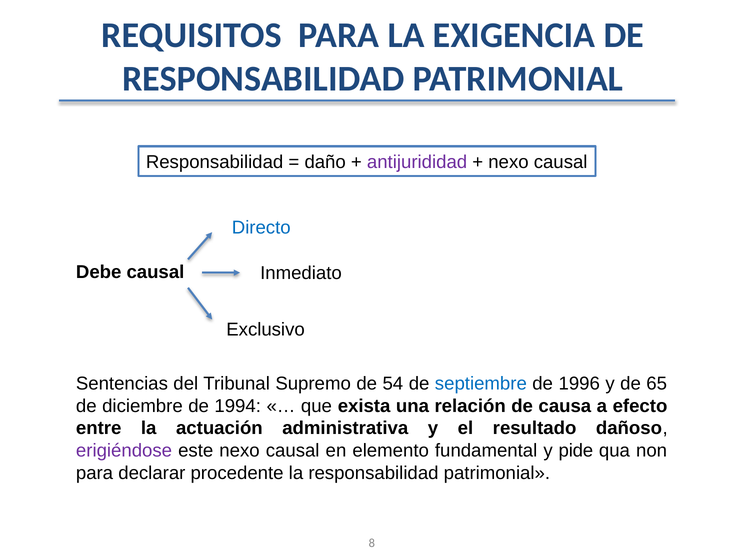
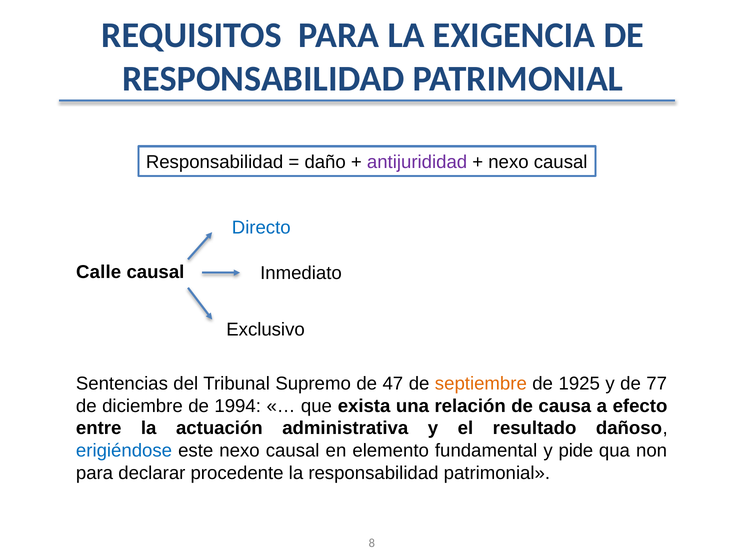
Debe: Debe -> Calle
54: 54 -> 47
septiembre colour: blue -> orange
1996: 1996 -> 1925
65: 65 -> 77
erigiéndose colour: purple -> blue
